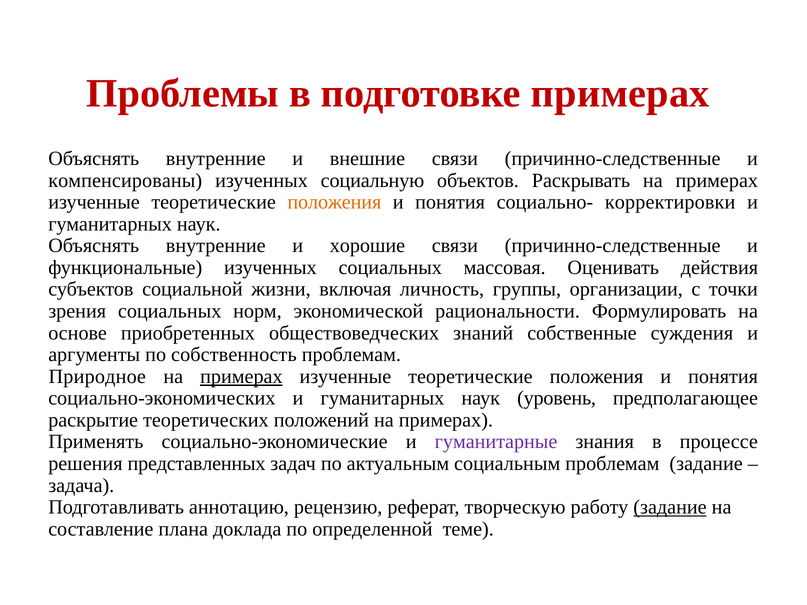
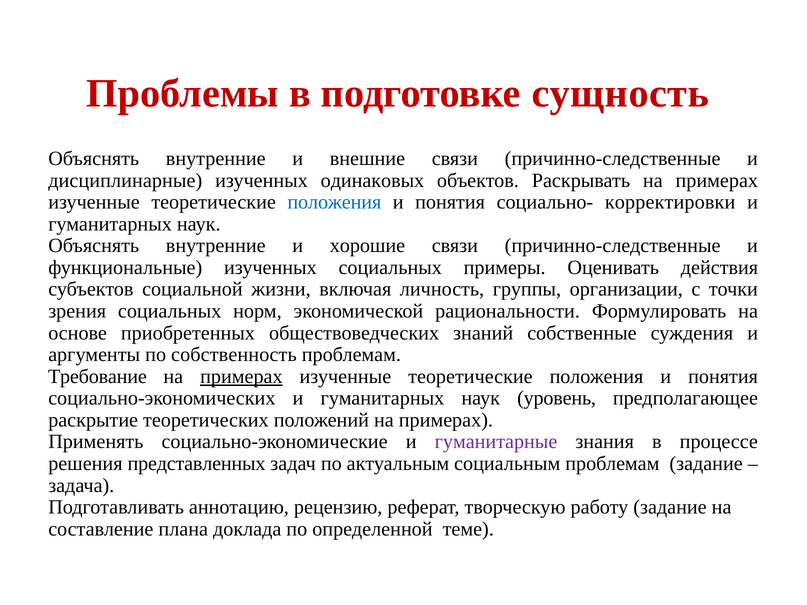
подготовке примерах: примерах -> сущность
компенсированы: компенсированы -> дисциплинарные
социальную: социальную -> одинаковых
положения at (334, 202) colour: orange -> blue
массовая: массовая -> примеры
Природное: Природное -> Требование
задание at (670, 507) underline: present -> none
